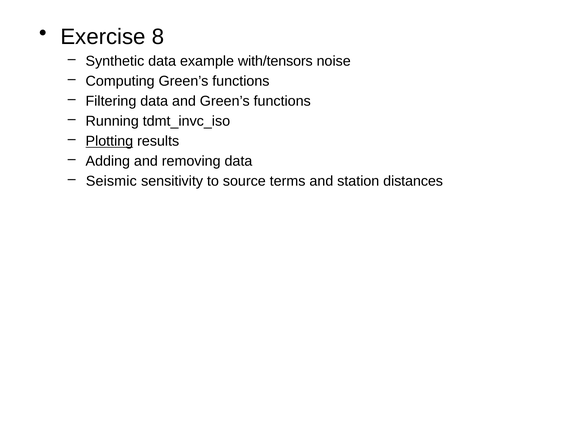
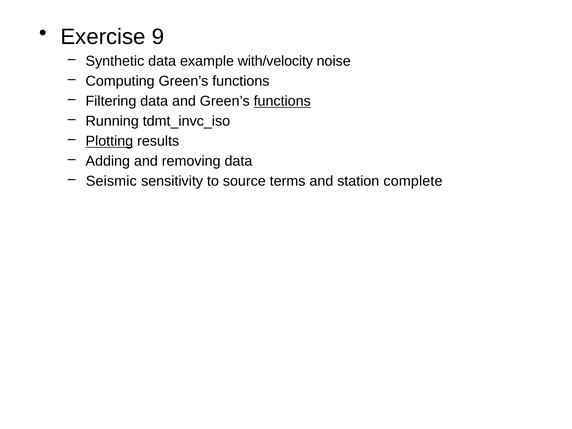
8: 8 -> 9
with/tensors: with/tensors -> with/velocity
functions at (282, 101) underline: none -> present
distances: distances -> complete
